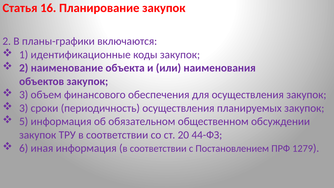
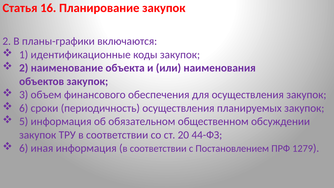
3 at (24, 108): 3 -> 6
